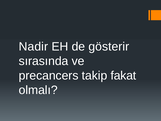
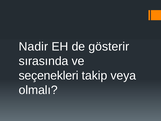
precancers: precancers -> seçenekleri
fakat: fakat -> veya
